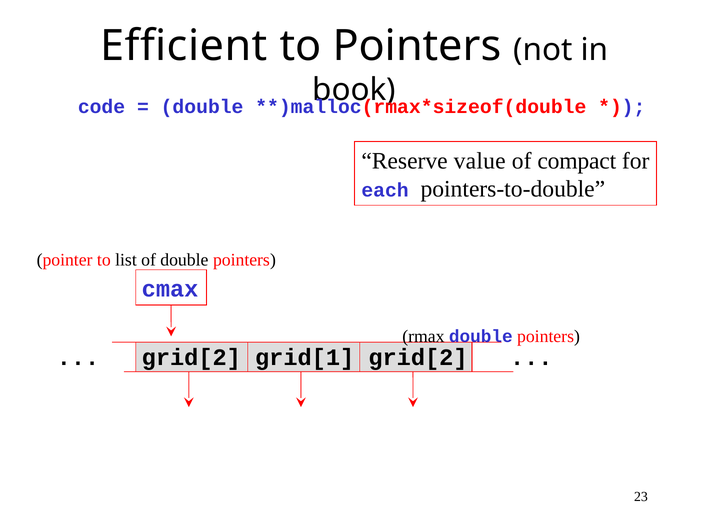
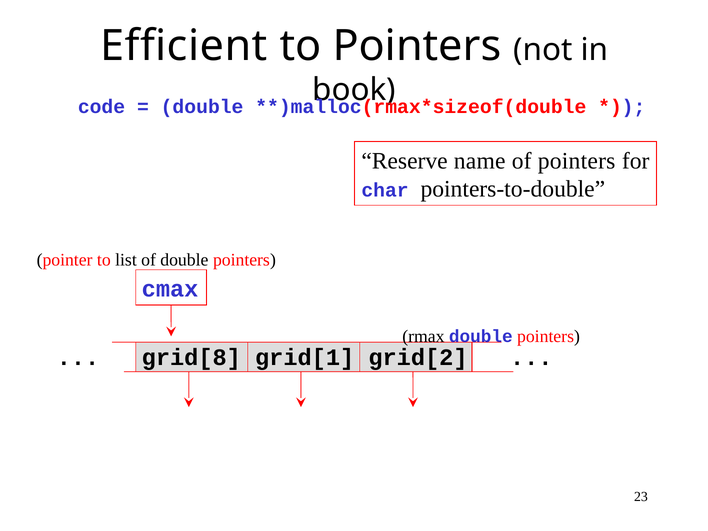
value: value -> name
of compact: compact -> pointers
each: each -> char
grid[2 at (191, 358): grid[2 -> grid[8
